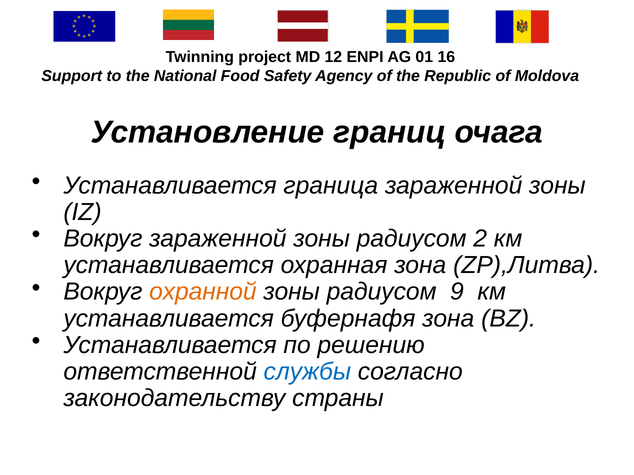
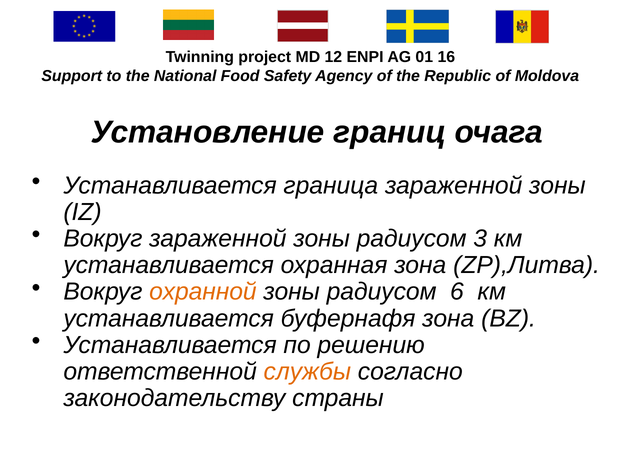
2: 2 -> 3
9: 9 -> 6
службы colour: blue -> orange
